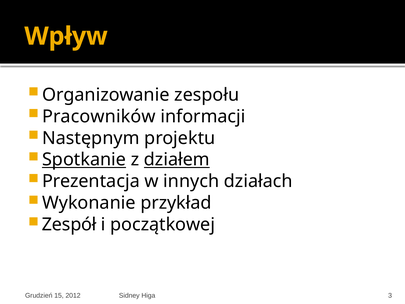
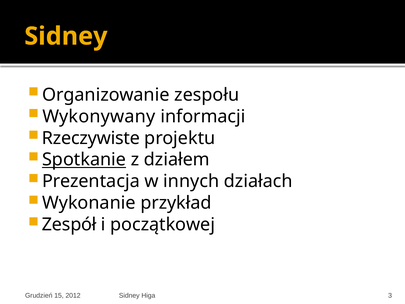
Wpływ at (66, 36): Wpływ -> Sidney
Pracowników: Pracowników -> Wykonywany
Następnym: Następnym -> Rzeczywiste
działem underline: present -> none
